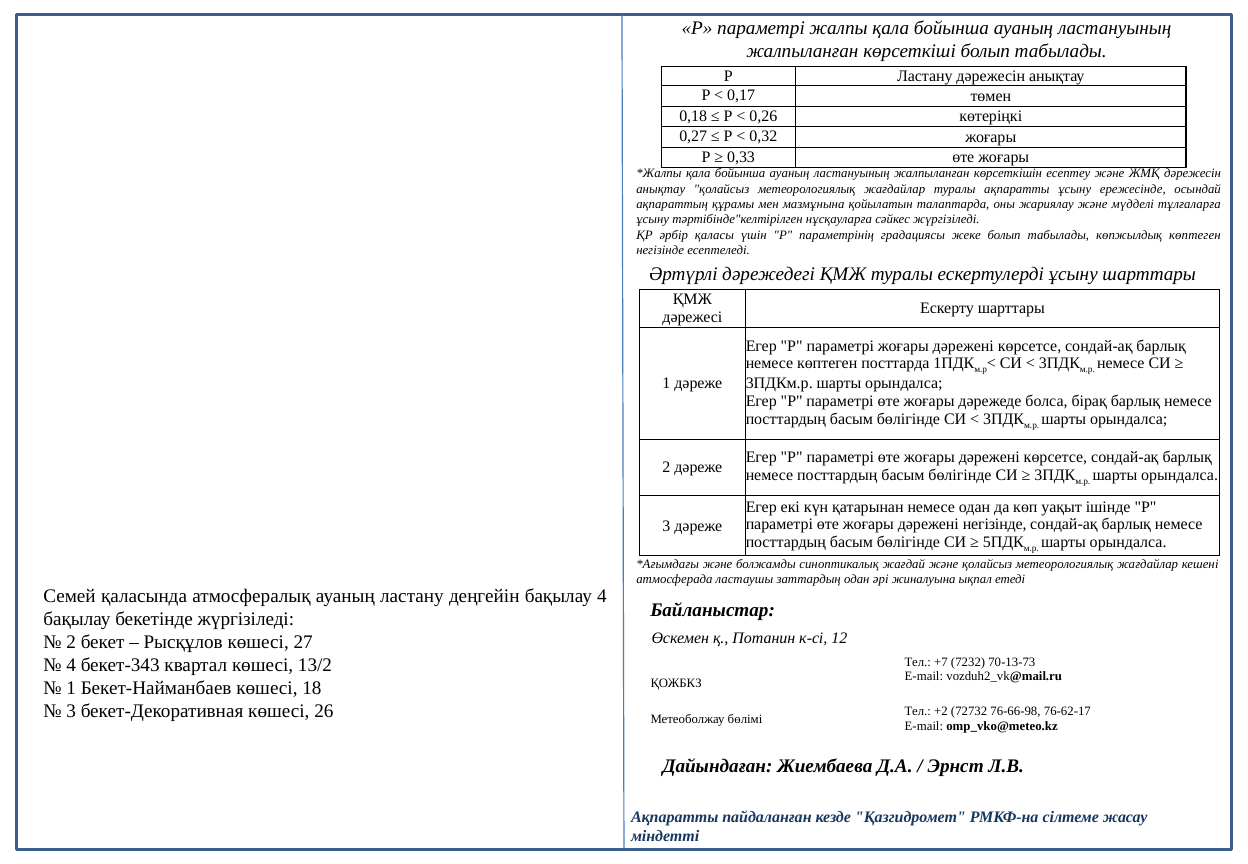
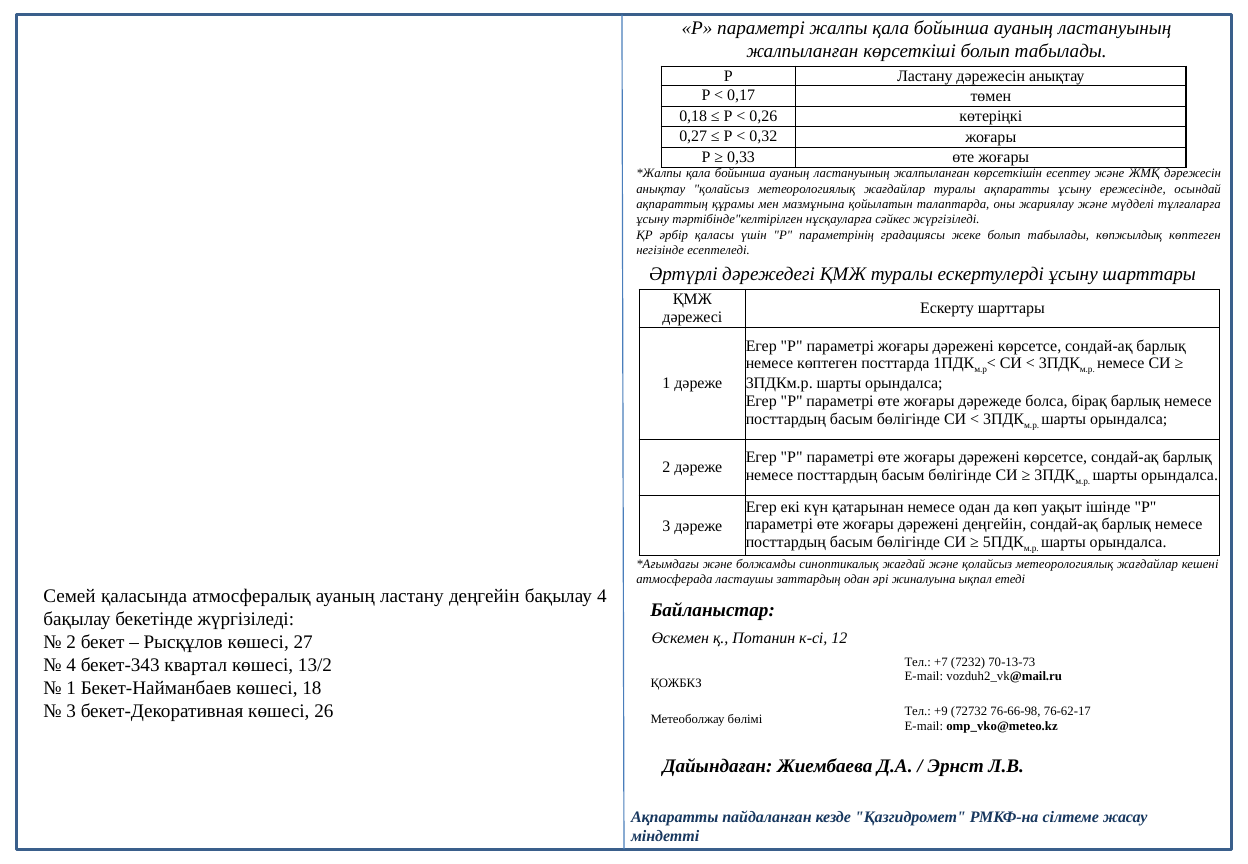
дәрежені негізінде: негізінде -> деңгейін
+2: +2 -> +9
